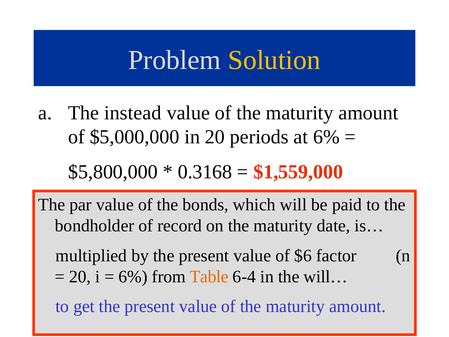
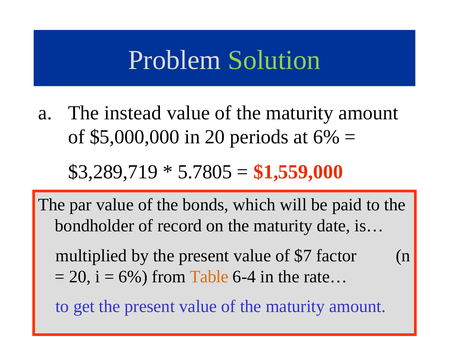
Solution colour: yellow -> light green
$5,800,000: $5,800,000 -> $3,289,719
0.3168: 0.3168 -> 5.7805
$6: $6 -> $7
will…: will… -> rate…
